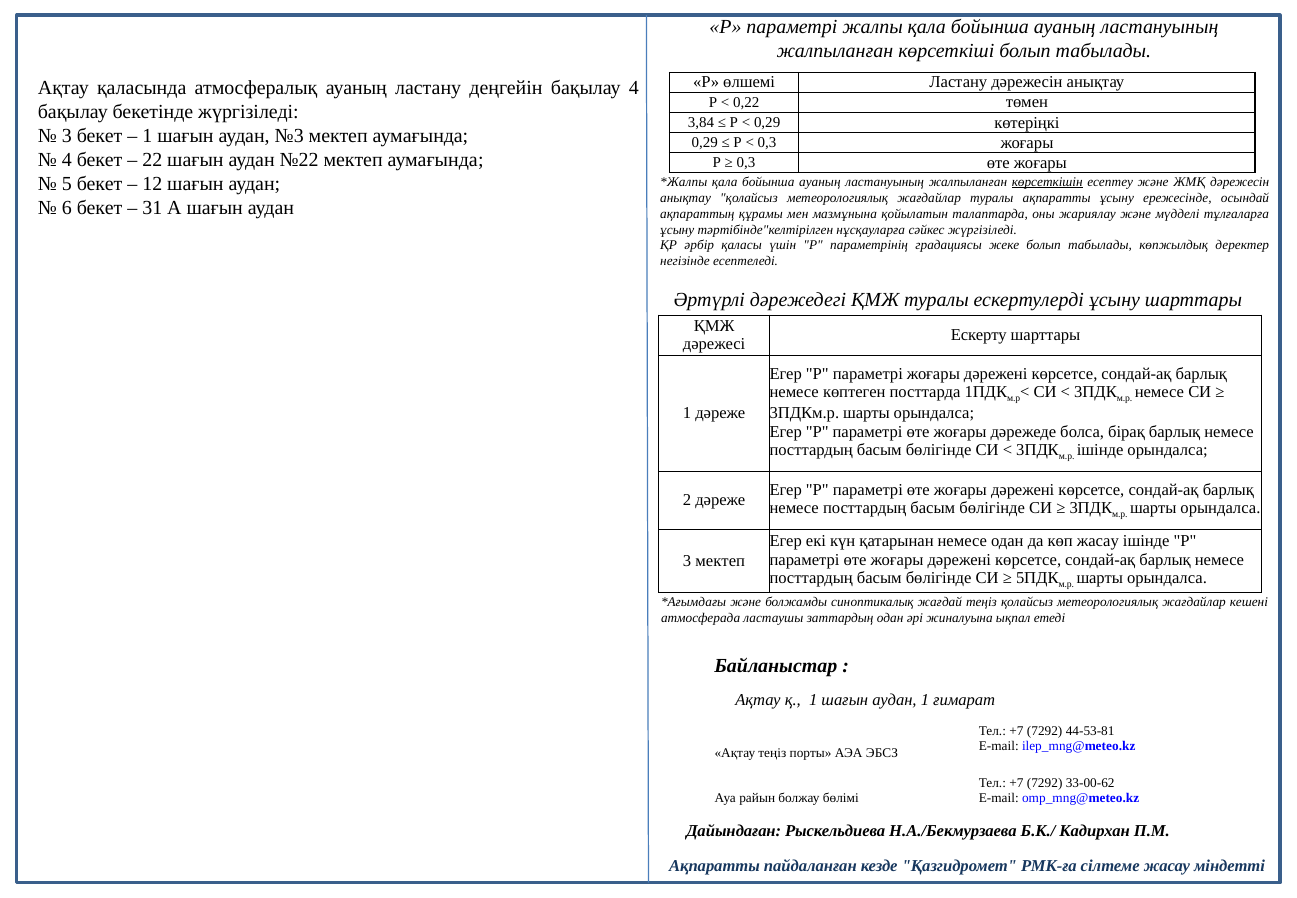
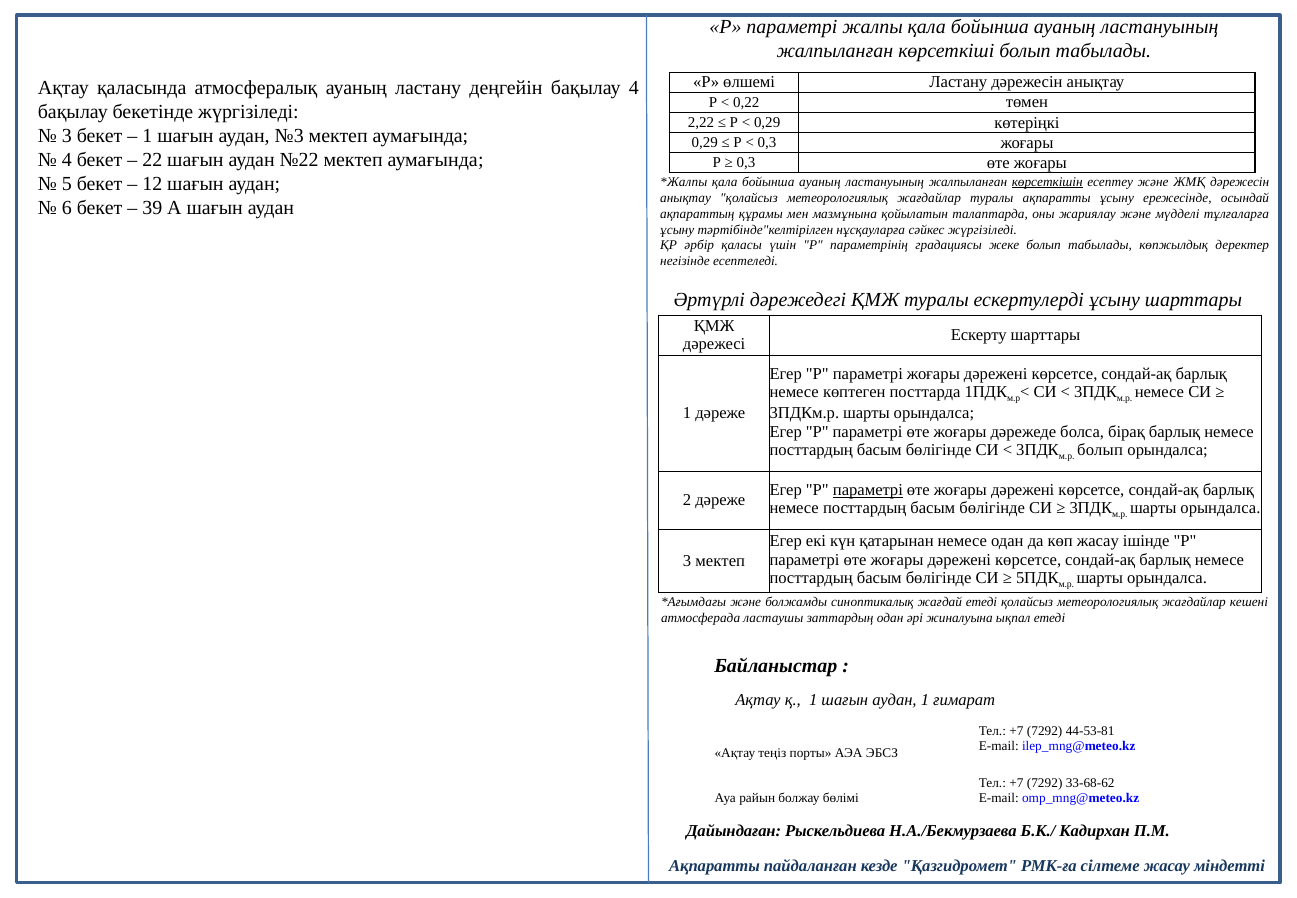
3,84: 3,84 -> 2,22
31: 31 -> 39
ішінде at (1100, 450): ішінде -> болып
параметрі at (868, 490) underline: none -> present
жағдай теңіз: теңіз -> етеді
33-00-62: 33-00-62 -> 33-68-62
